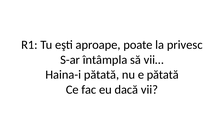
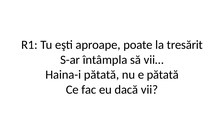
privesc: privesc -> tresărit
